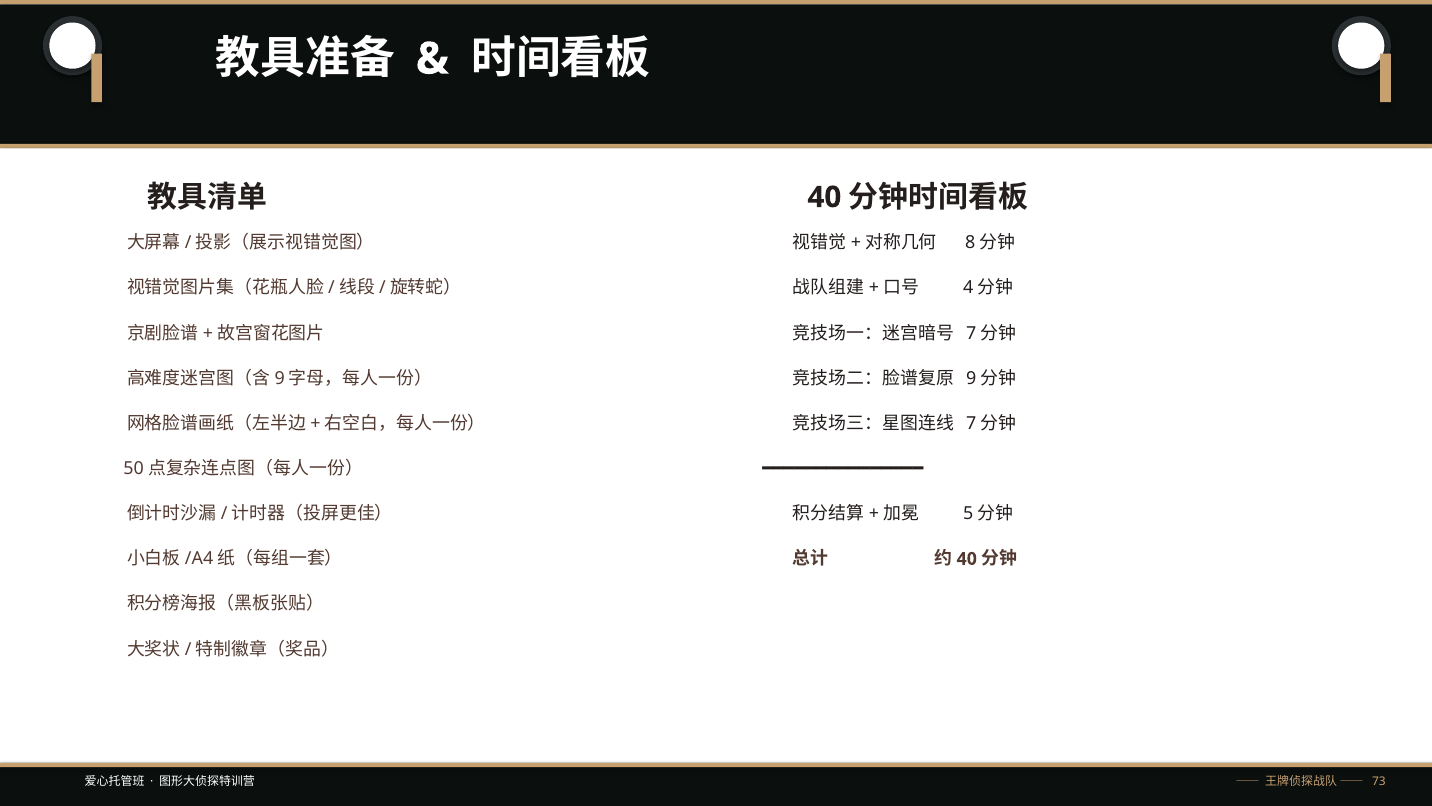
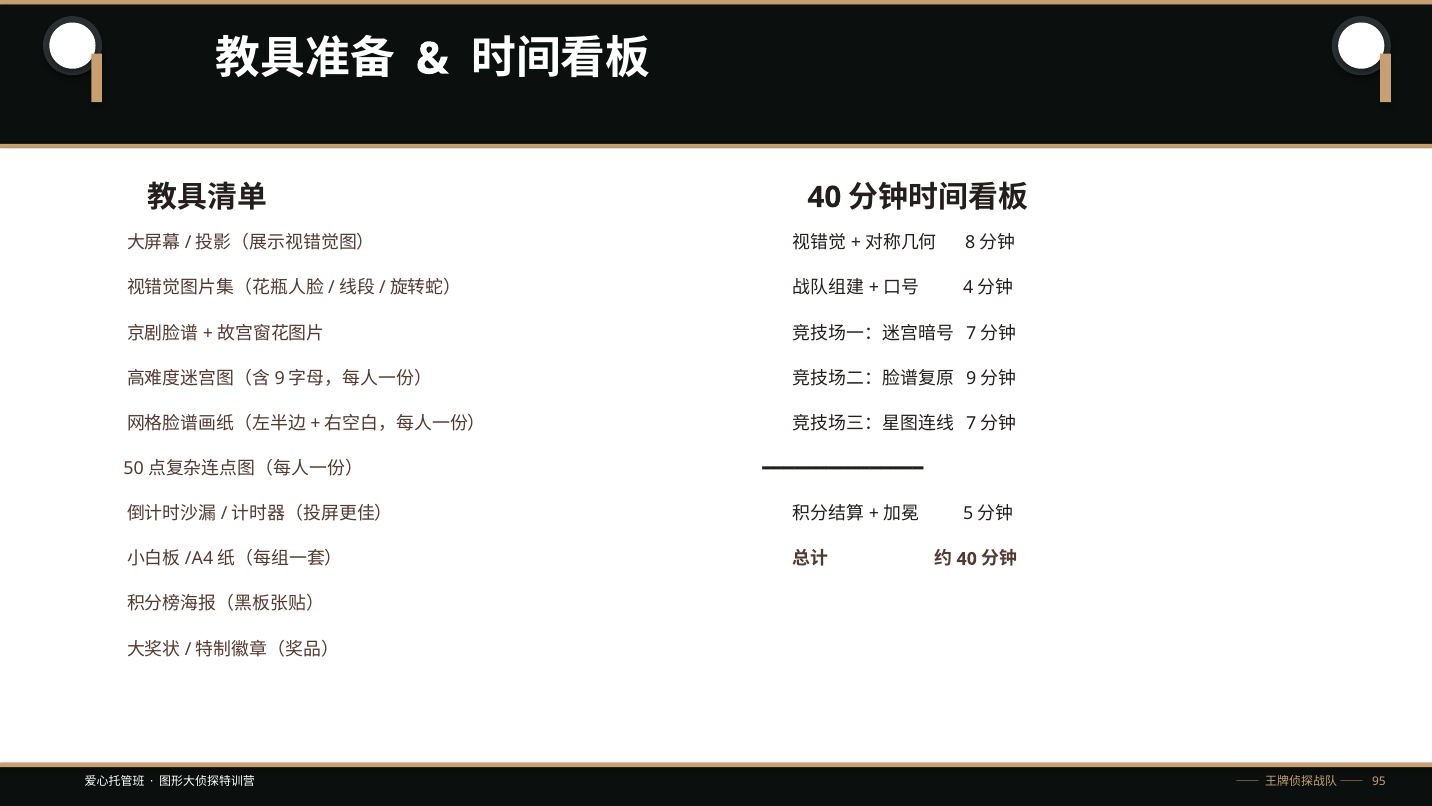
73: 73 -> 95
